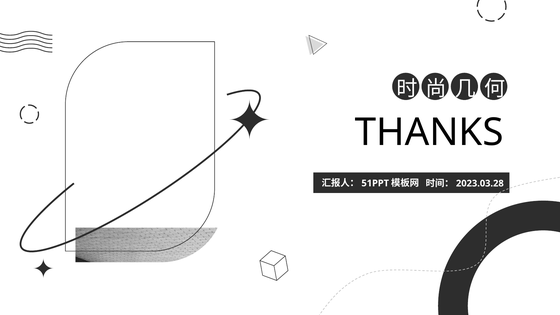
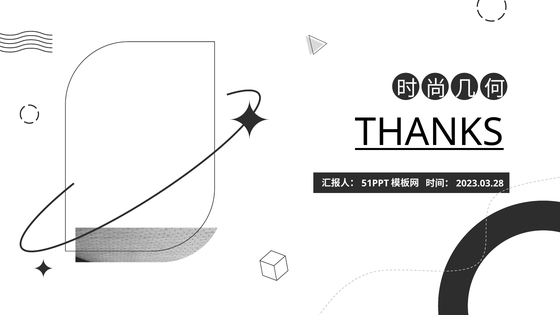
THANKS underline: none -> present
